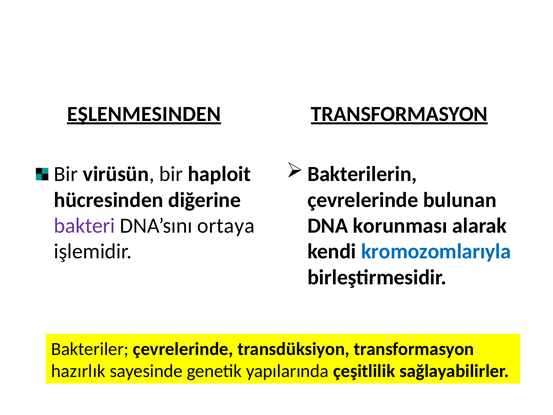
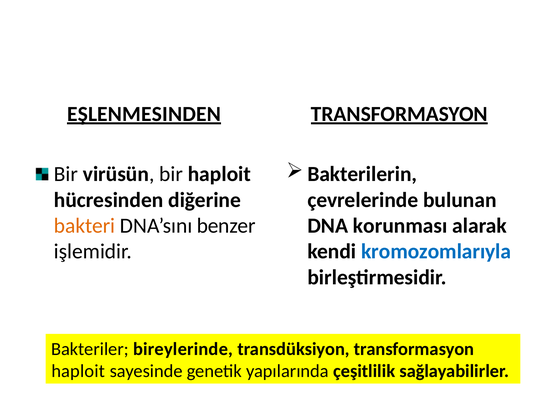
bakteri colour: purple -> orange
ortaya: ortaya -> benzer
Bakteriler çevrelerinde: çevrelerinde -> bireylerinde
hazırlık at (78, 371): hazırlık -> haploit
